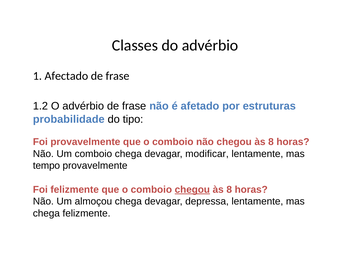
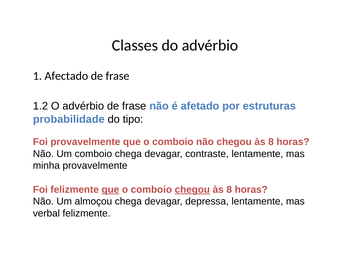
modificar: modificar -> contraste
tempo: tempo -> minha
que at (110, 190) underline: none -> present
chega at (46, 213): chega -> verbal
